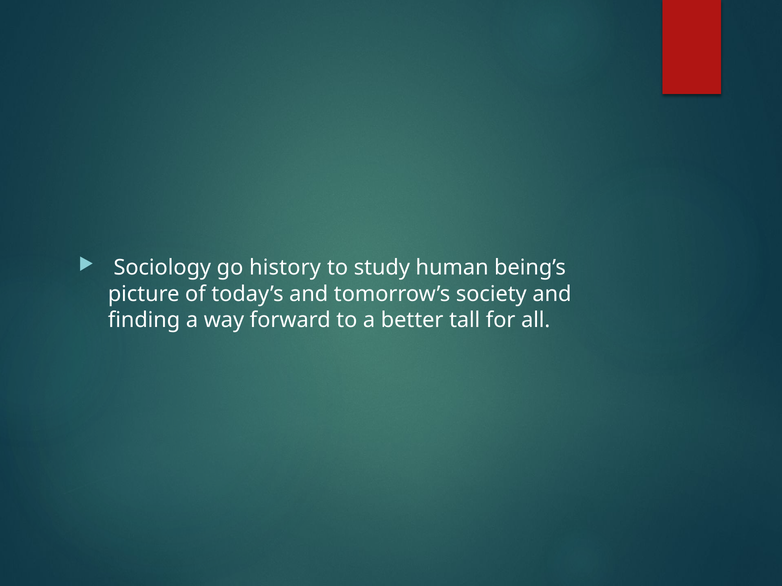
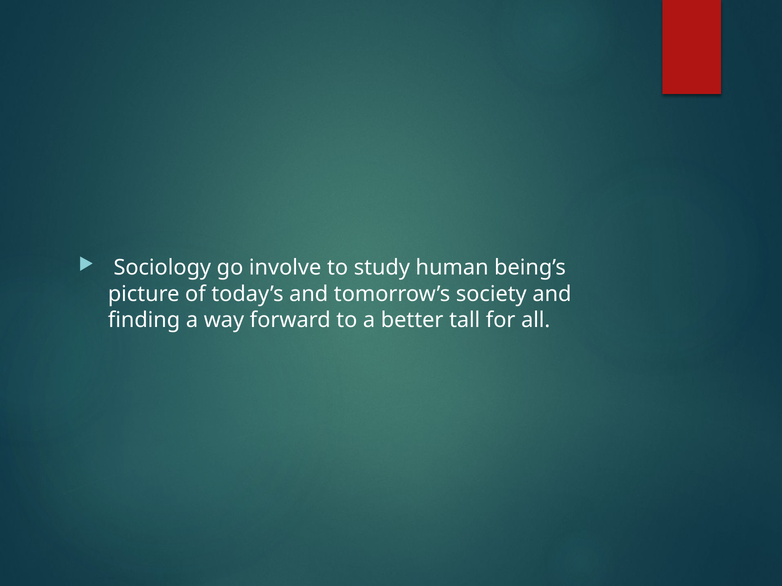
history: history -> involve
